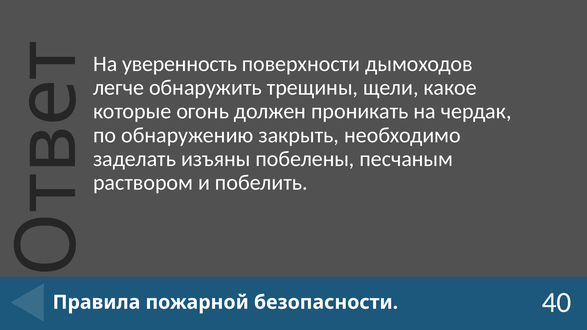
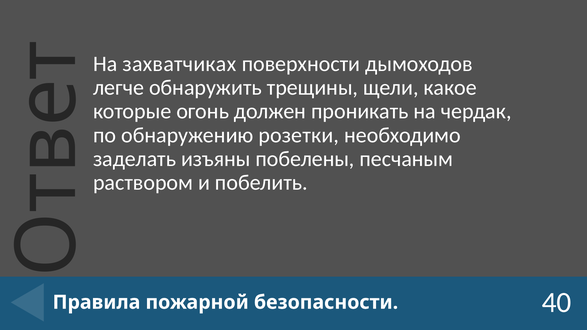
уверенность: уверенность -> захватчиках
закрыть: закрыть -> розетки
